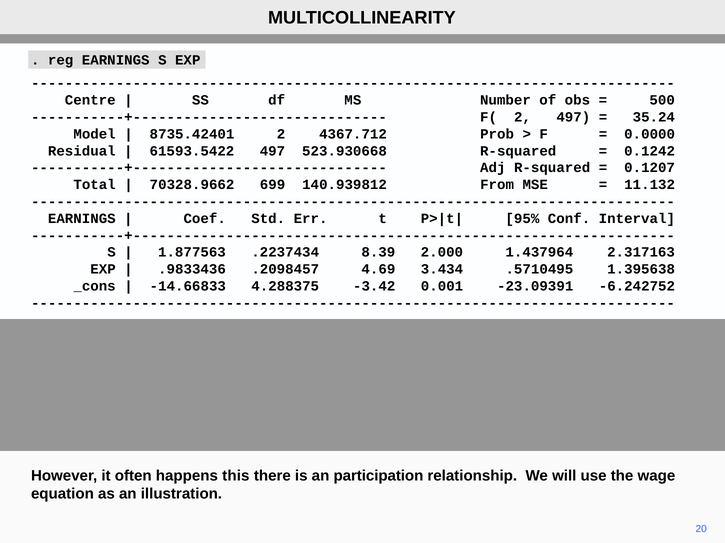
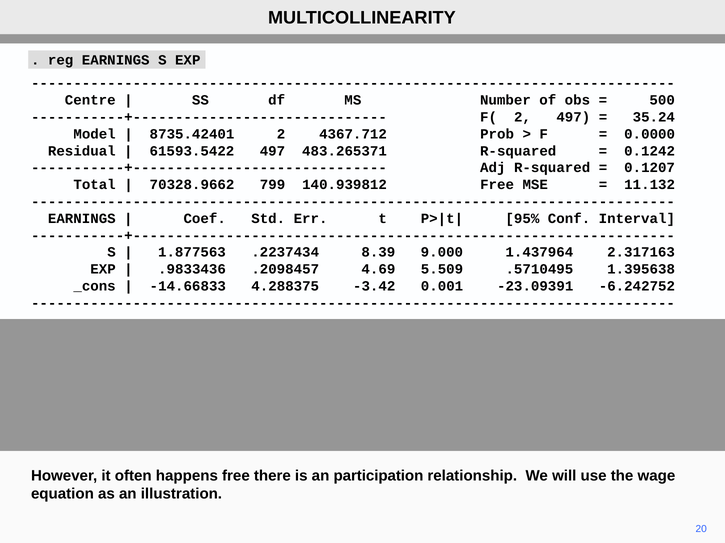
523.930668: 523.930668 -> 483.265371
699: 699 -> 799
140.939812 From: From -> Free
2.000: 2.000 -> 9.000
3.434: 3.434 -> 5.509
happens this: this -> free
